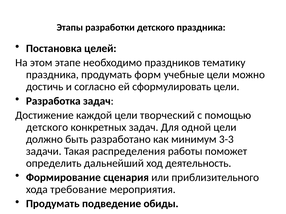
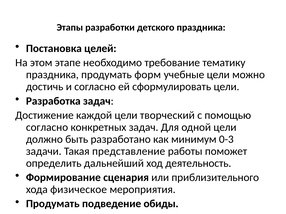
праздников: праздников -> требование
детского at (47, 128): детского -> согласно
3-3: 3-3 -> 0-3
распределения: распределения -> представление
требование: требование -> физическое
